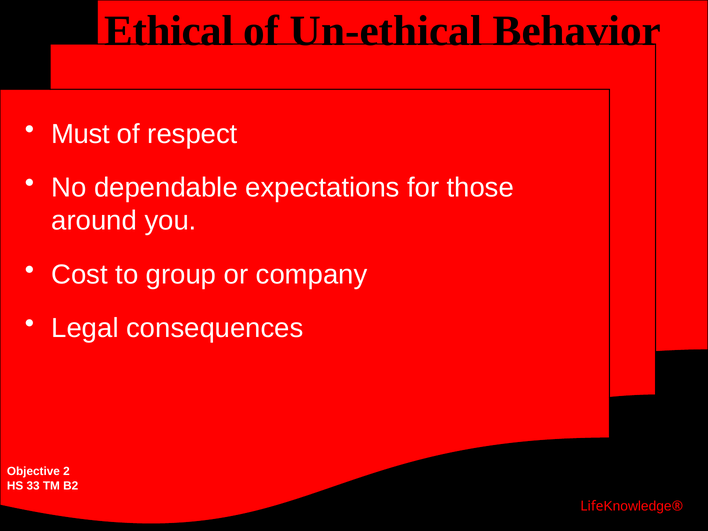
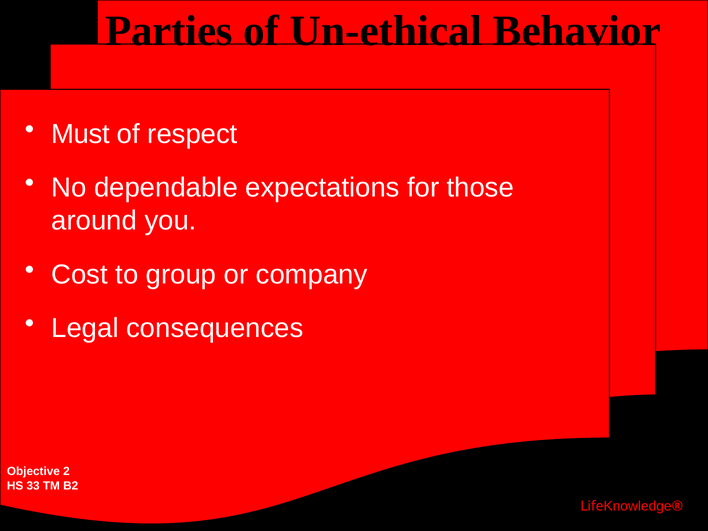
Ethical: Ethical -> Parties
